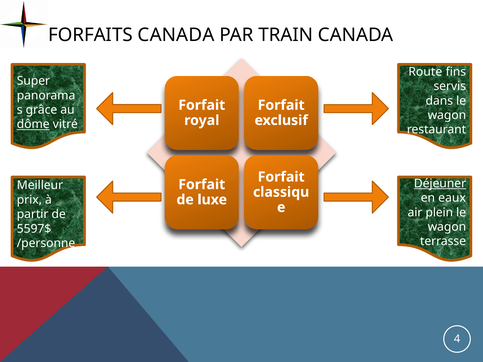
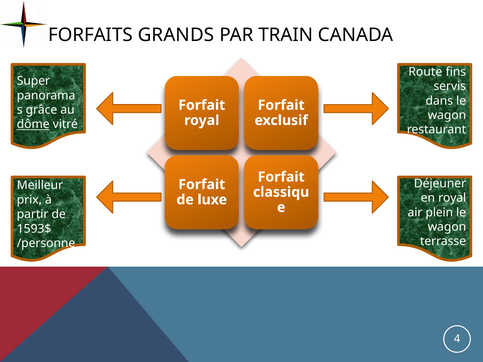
FORFAITS CANADA: CANADA -> GRANDS
Déjeuner underline: present -> none
en eaux: eaux -> royal
5597$: 5597$ -> 1593$
